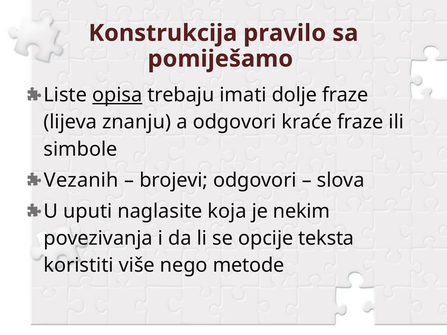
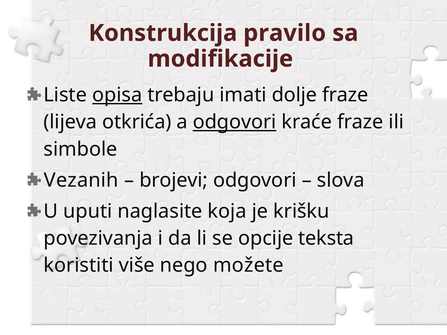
pomiješamo: pomiješamo -> modifikacije
znanju: znanju -> otkrića
odgovori at (235, 122) underline: none -> present
nekim: nekim -> krišku
metode: metode -> možete
